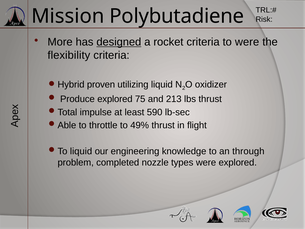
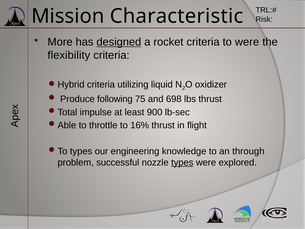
Polybutadiene: Polybutadiene -> Characteristic
proven at (101, 84): proven -> criteria
Produce explored: explored -> following
213: 213 -> 698
590: 590 -> 900
49%: 49% -> 16%
liquid at (81, 151): liquid -> types
completed: completed -> successful
types at (182, 162) underline: none -> present
